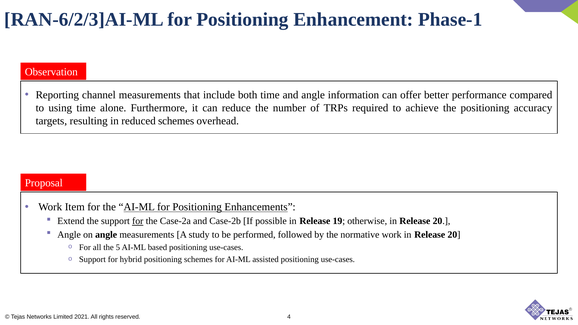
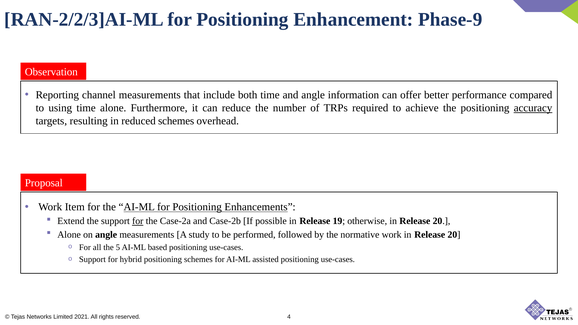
RAN-6/2/3]AI-ML: RAN-6/2/3]AI-ML -> RAN-2/2/3]AI-ML
Phase-1: Phase-1 -> Phase-9
accuracy underline: none -> present
Angle at (69, 235): Angle -> Alone
